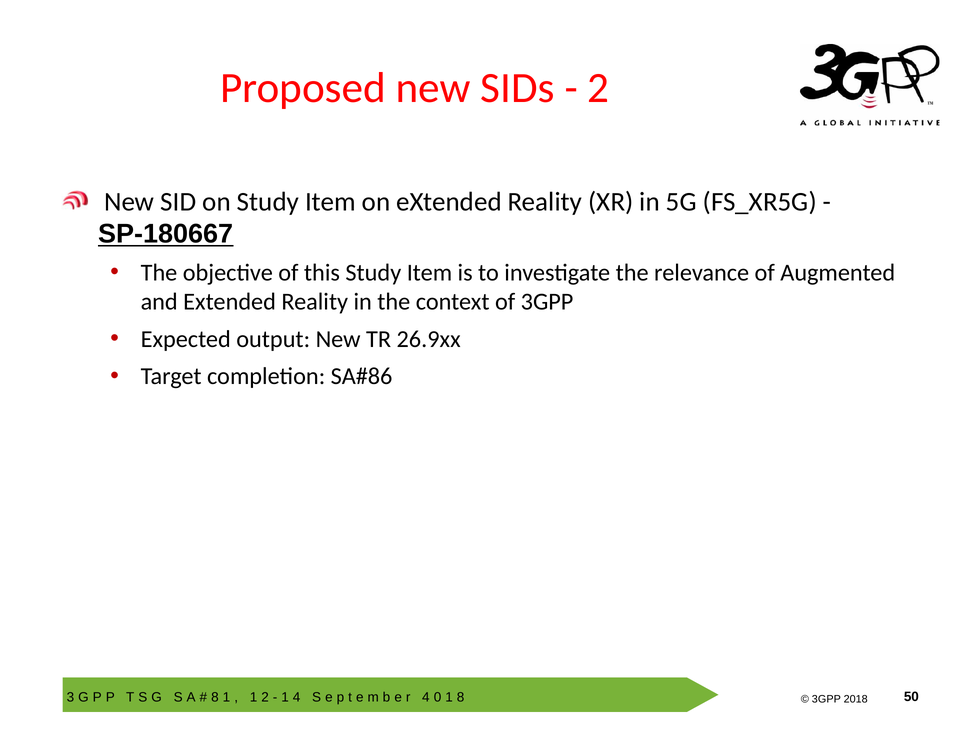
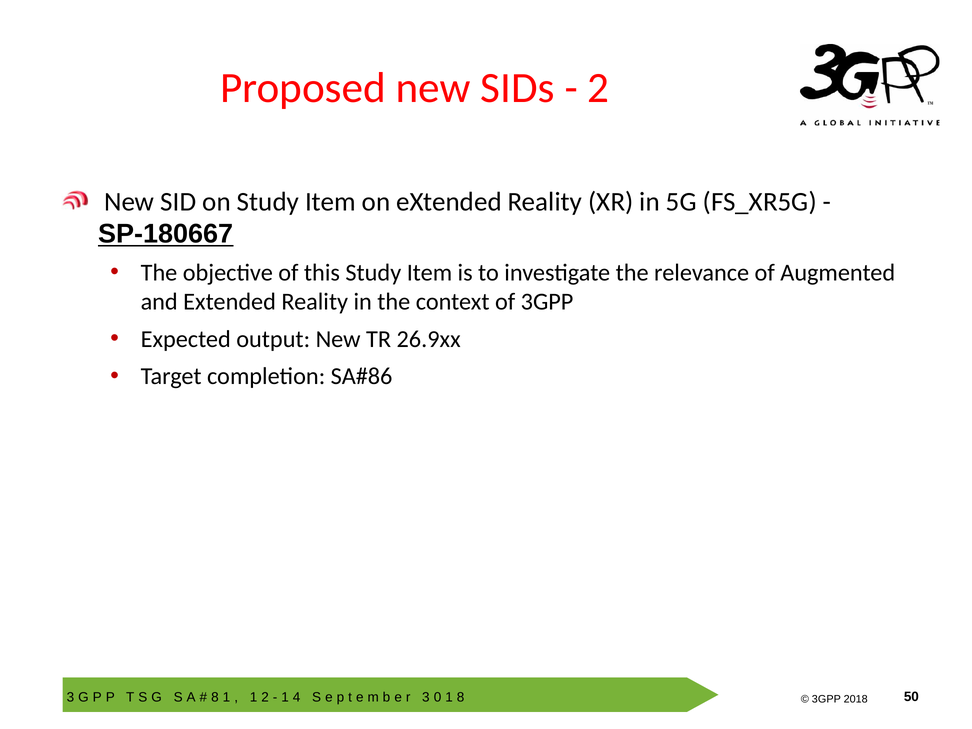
4 at (426, 697): 4 -> 3
